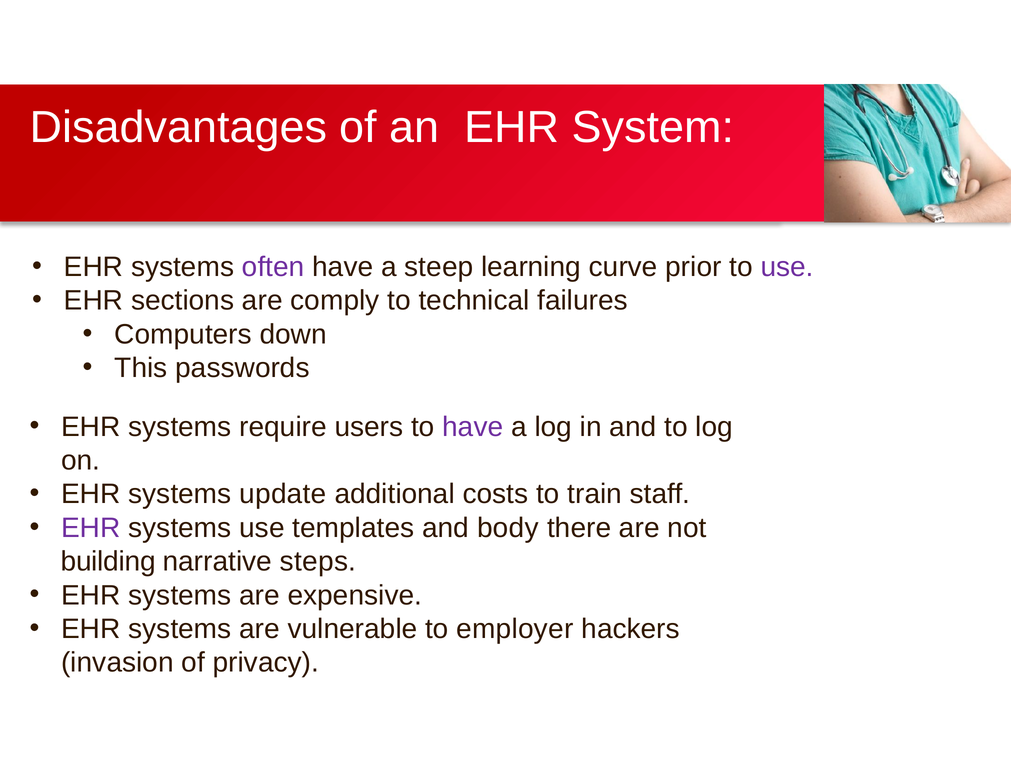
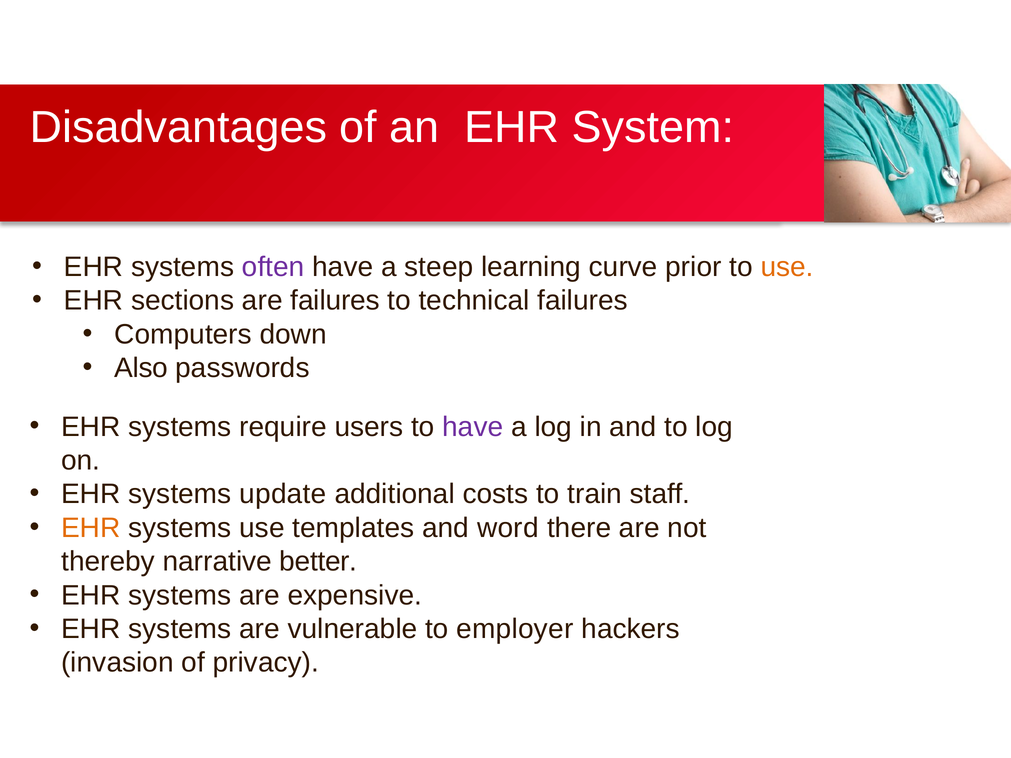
use at (787, 267) colour: purple -> orange
are comply: comply -> failures
This at (141, 368): This -> Also
EHR at (91, 528) colour: purple -> orange
body: body -> word
building: building -> thereby
steps: steps -> better
